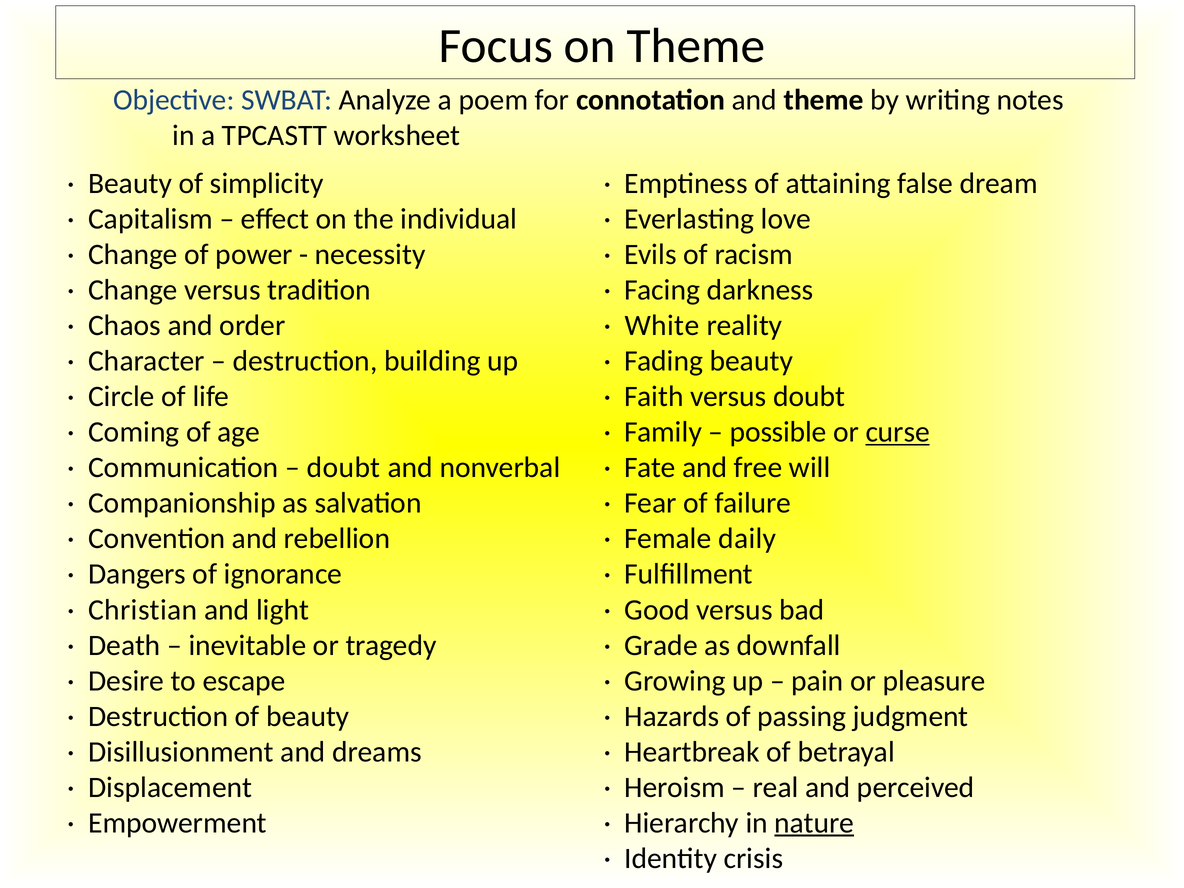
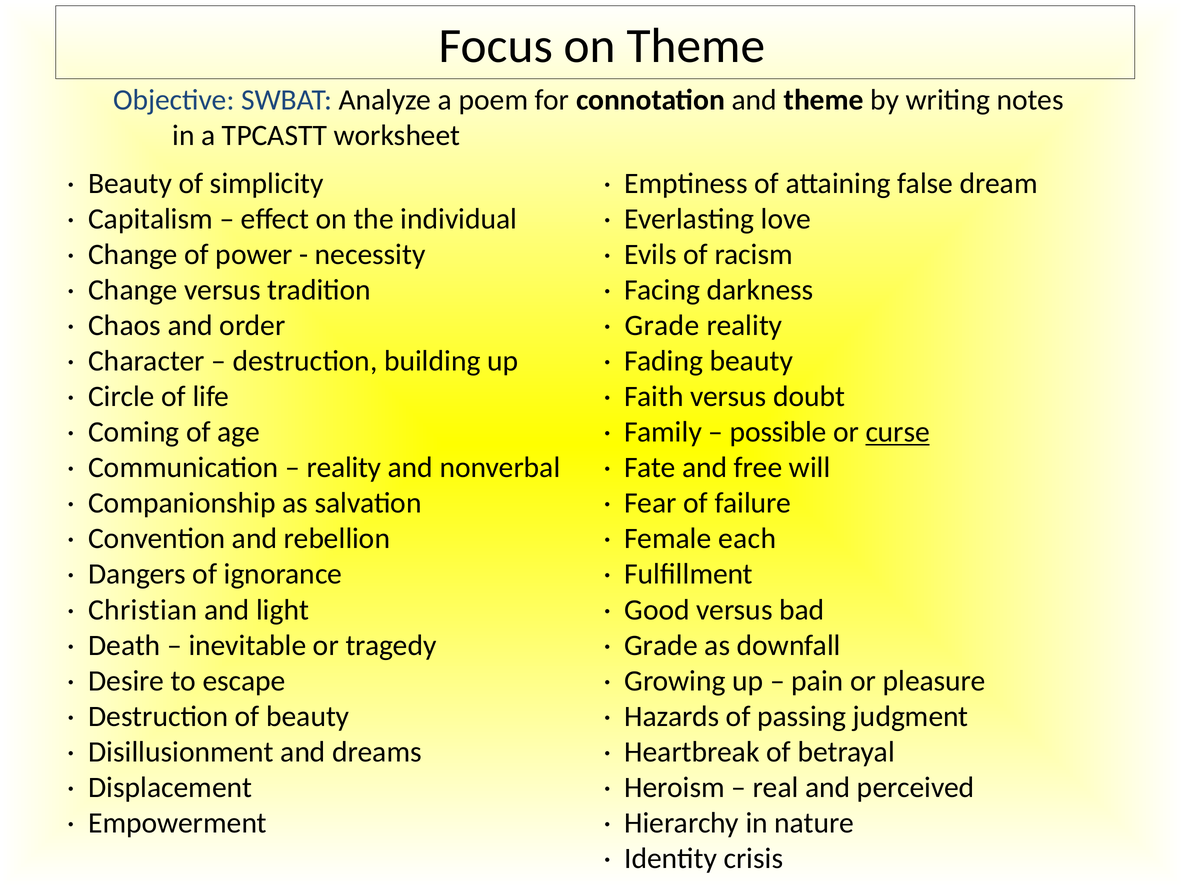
White at (662, 326): White -> Grade
doubt at (344, 468): doubt -> reality
daily: daily -> each
nature underline: present -> none
